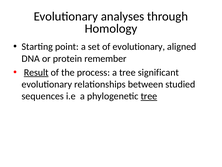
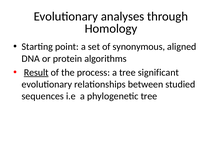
of evolutionary: evolutionary -> synonymous
remember: remember -> algorithms
tree at (149, 96) underline: present -> none
